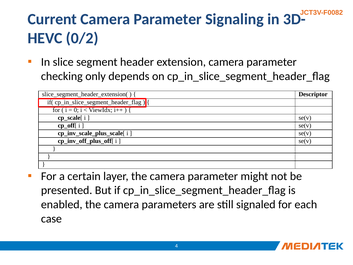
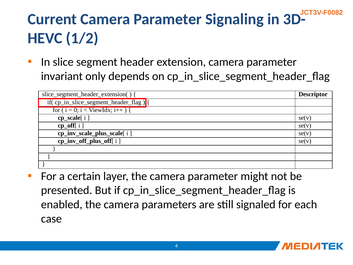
0/2: 0/2 -> 1/2
checking: checking -> invariant
